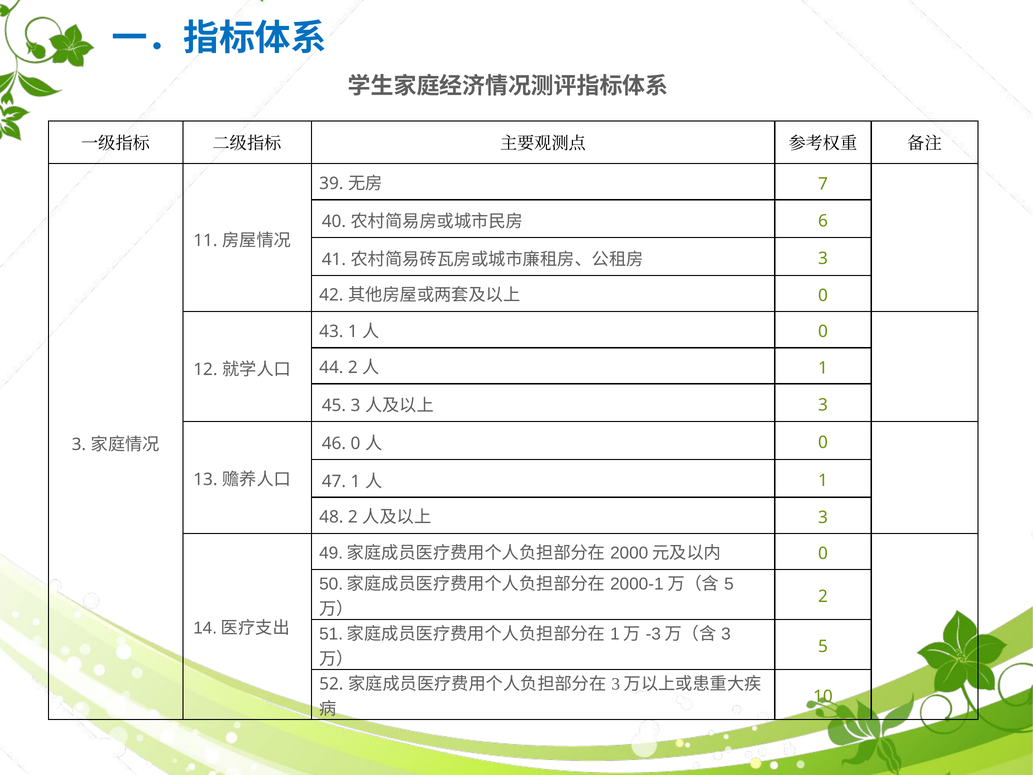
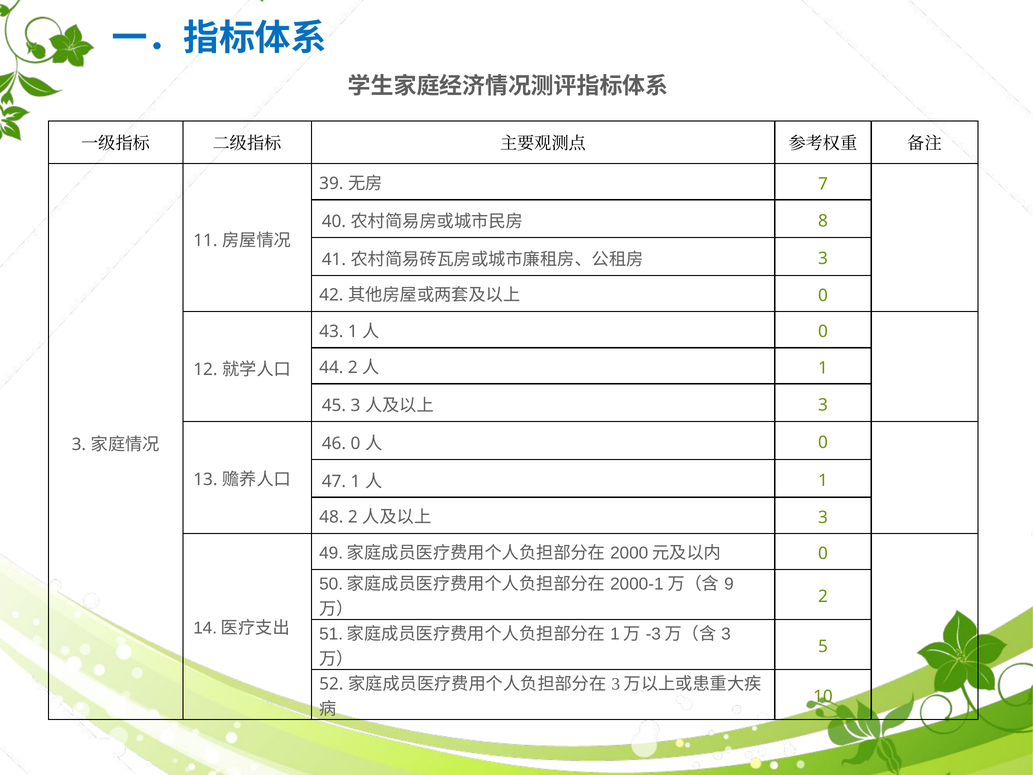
6: 6 -> 8
5 at (729, 584): 5 -> 9
